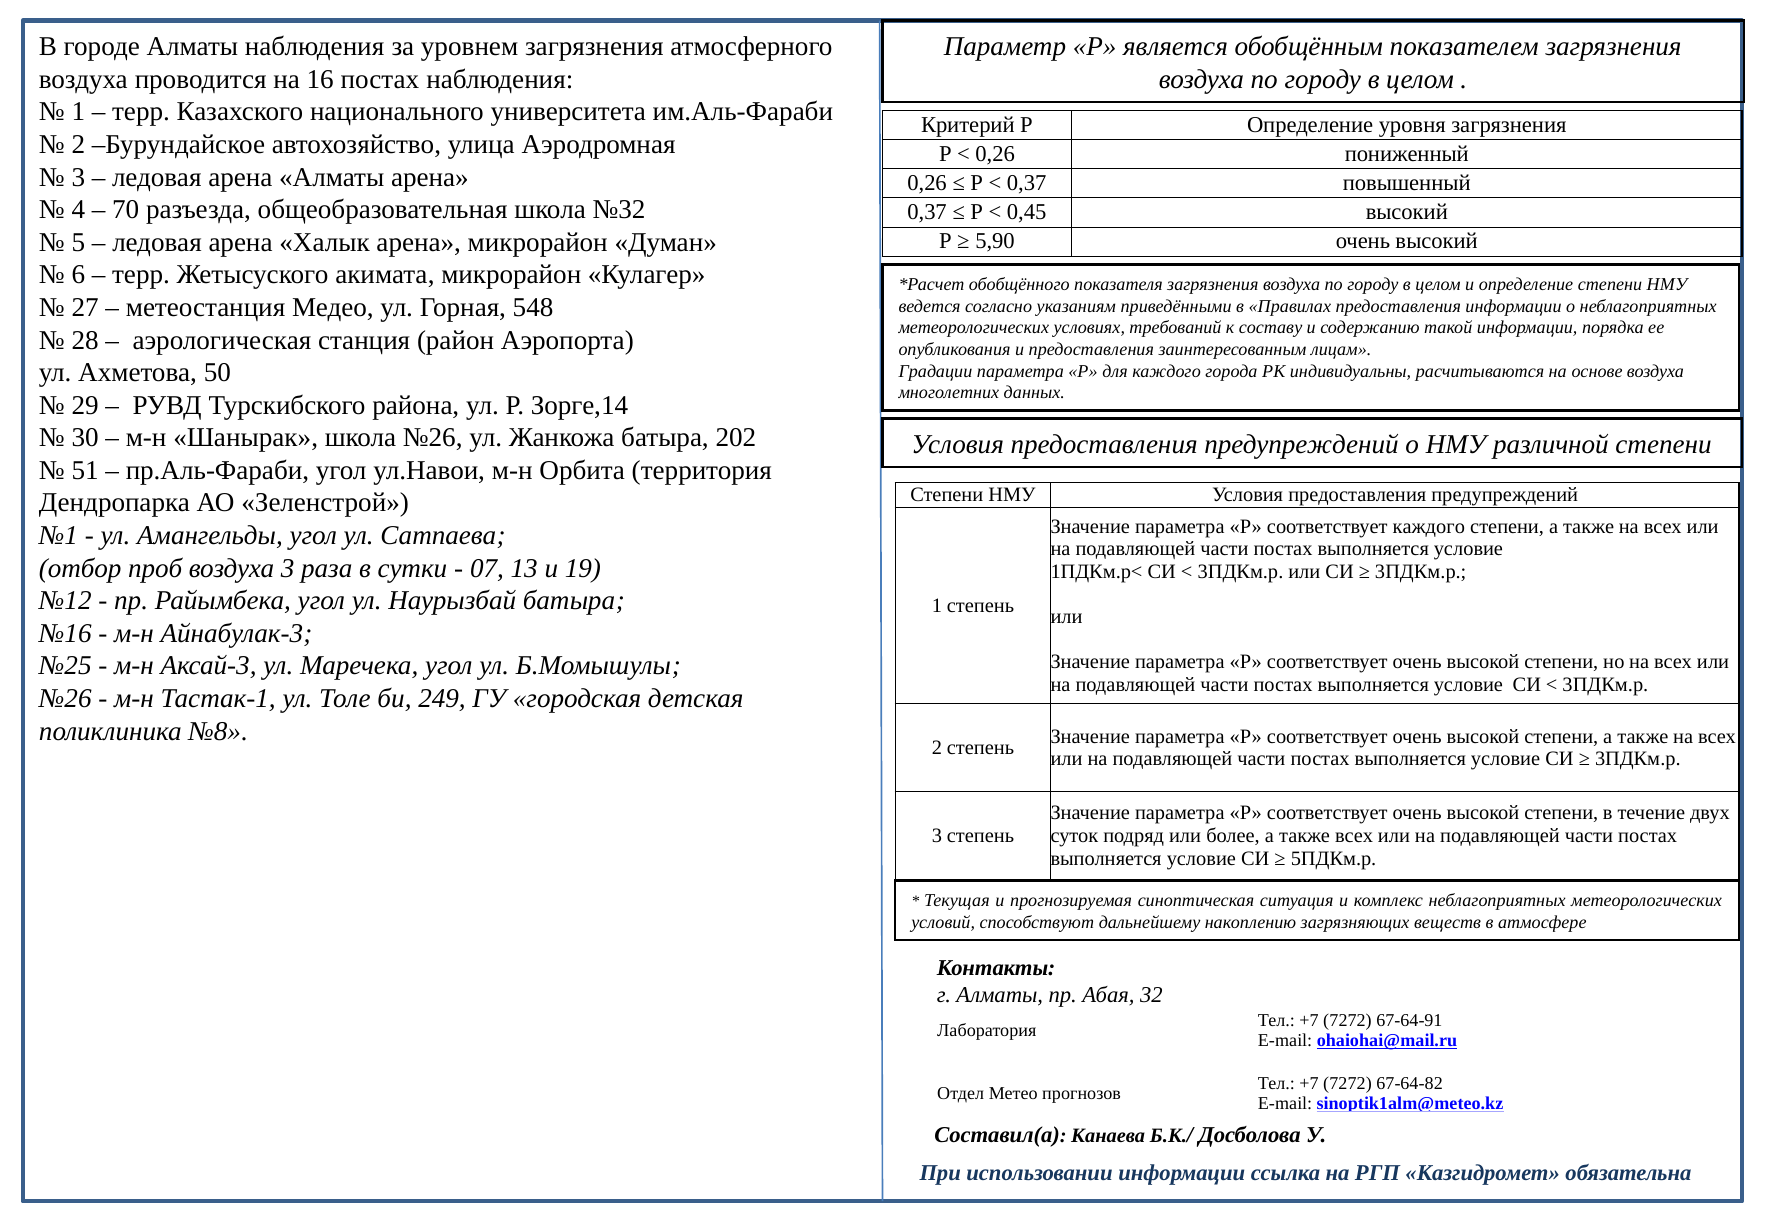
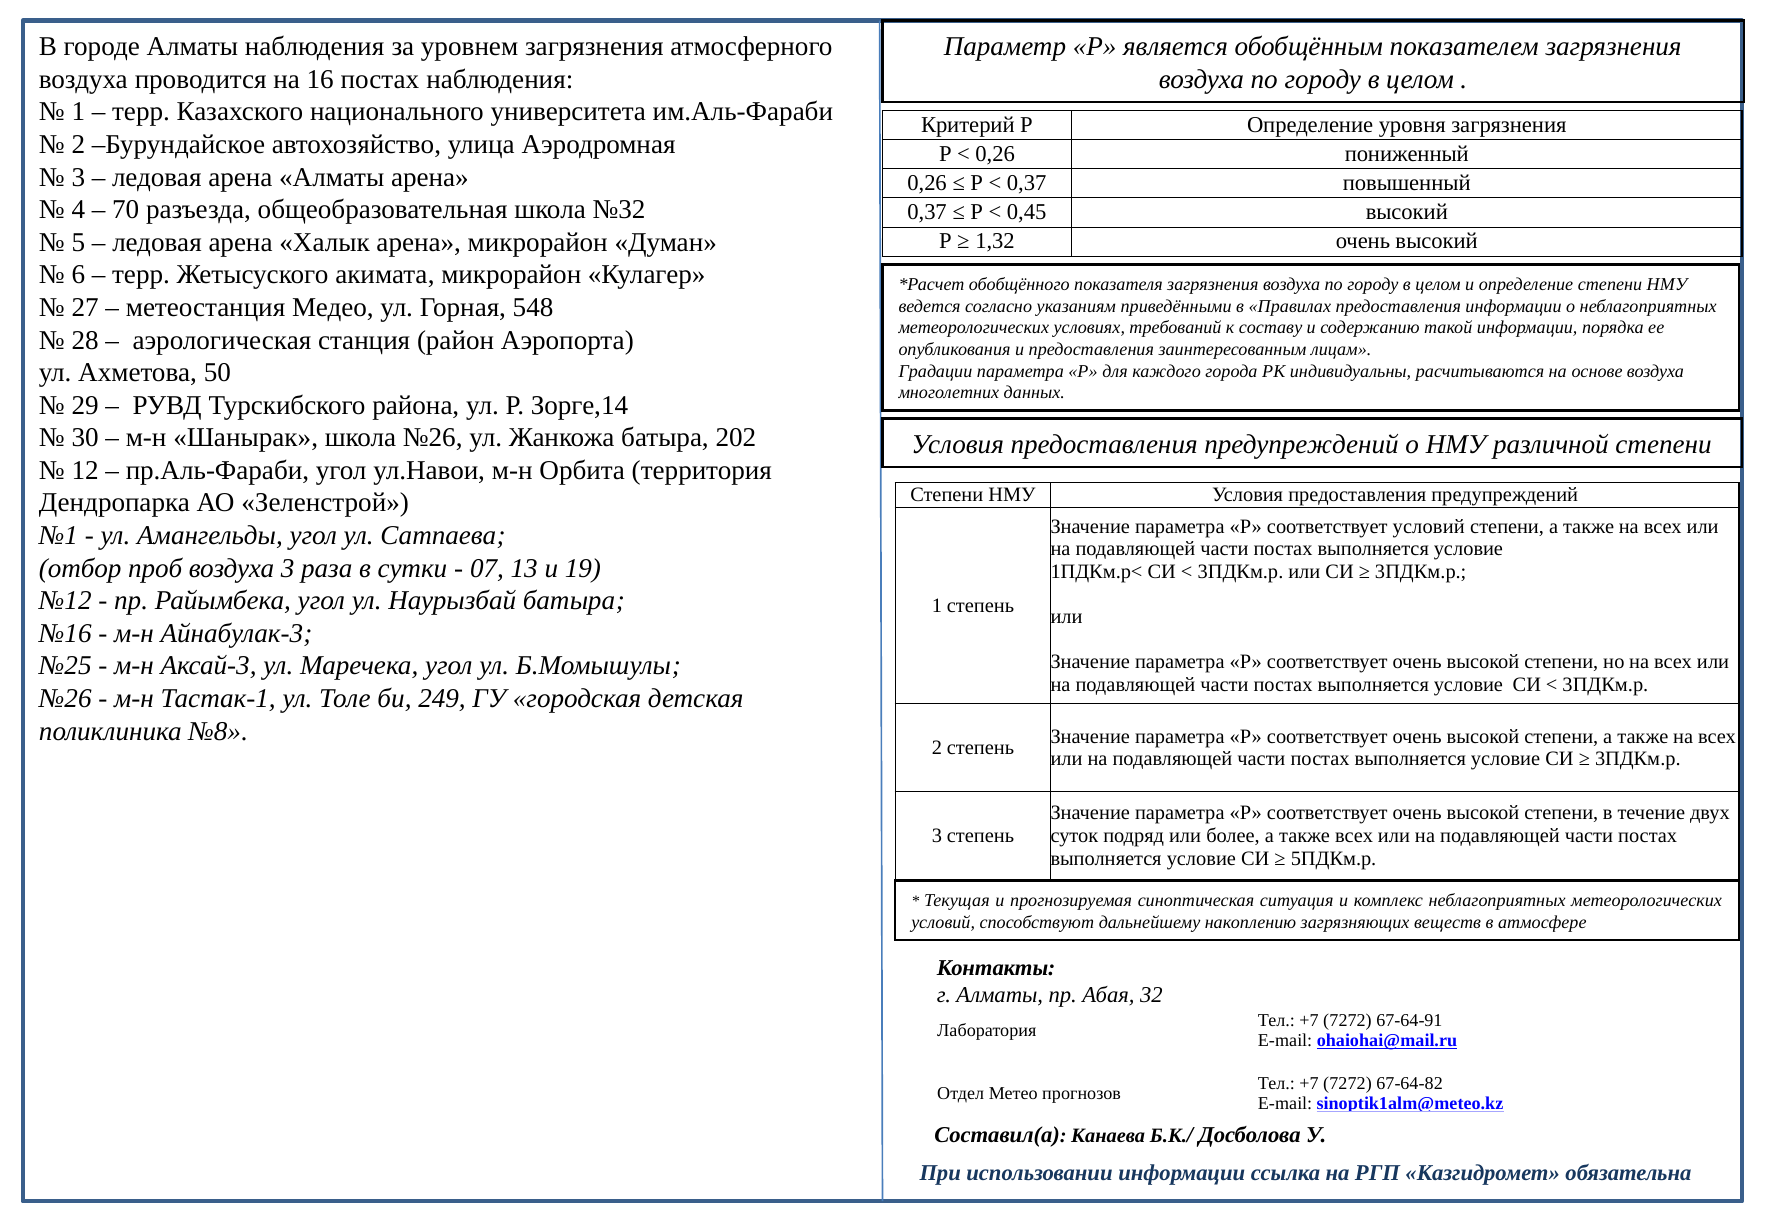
5,90: 5,90 -> 1,32
51: 51 -> 12
соответствует каждого: каждого -> условий
